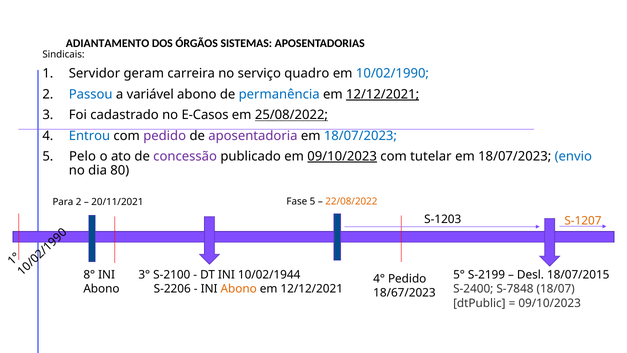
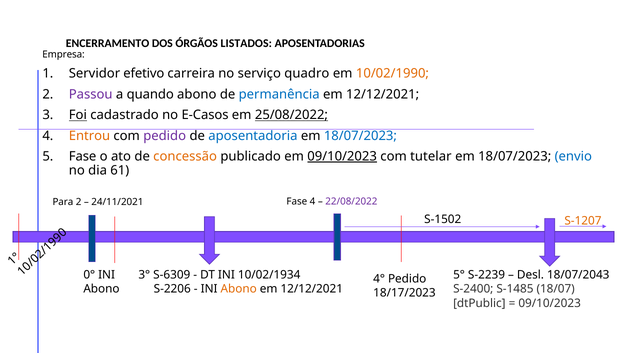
ADIANTAMENTO: ADIANTAMENTO -> ENCERRAMENTO
SISTEMAS: SISTEMAS -> LISTADOS
Sindicais: Sindicais -> Empresa
geram: geram -> efetivo
10/02/1990 colour: blue -> orange
Passou colour: blue -> purple
variável: variável -> quando
12/12/2021 at (383, 94) underline: present -> none
Foi underline: none -> present
Entrou colour: blue -> orange
aposentadoria colour: purple -> blue
Pelo at (82, 156): Pelo -> Fase
concessão colour: purple -> orange
80: 80 -> 61
20/11/2021: 20/11/2021 -> 24/11/2021
Fase 5: 5 -> 4
22/08/2022 colour: orange -> purple
S-1203: S-1203 -> S-1502
S-2100: S-2100 -> S-6309
10/02/1944: 10/02/1944 -> 10/02/1934
8°: 8° -> 0°
S-2199: S-2199 -> S-2239
18/07/2015: 18/07/2015 -> 18/07/2043
S-7848: S-7848 -> S-1485
18/67/2023: 18/67/2023 -> 18/17/2023
